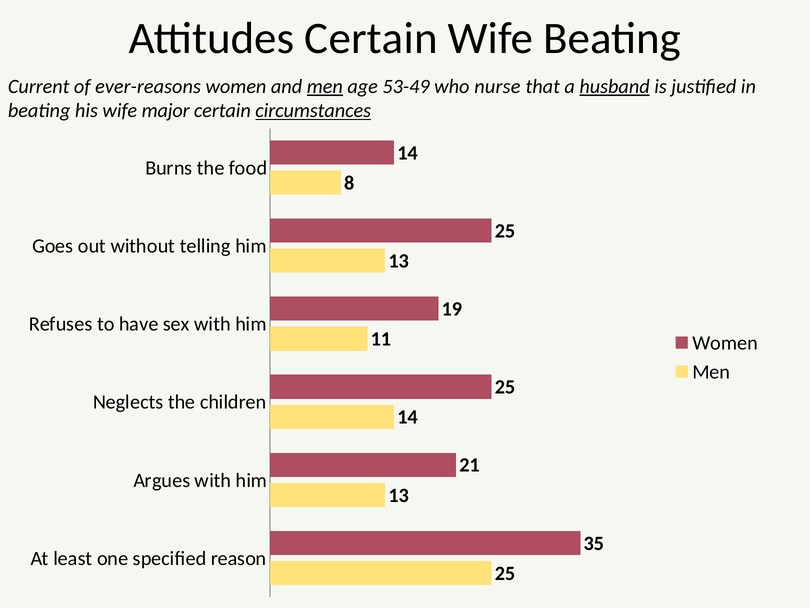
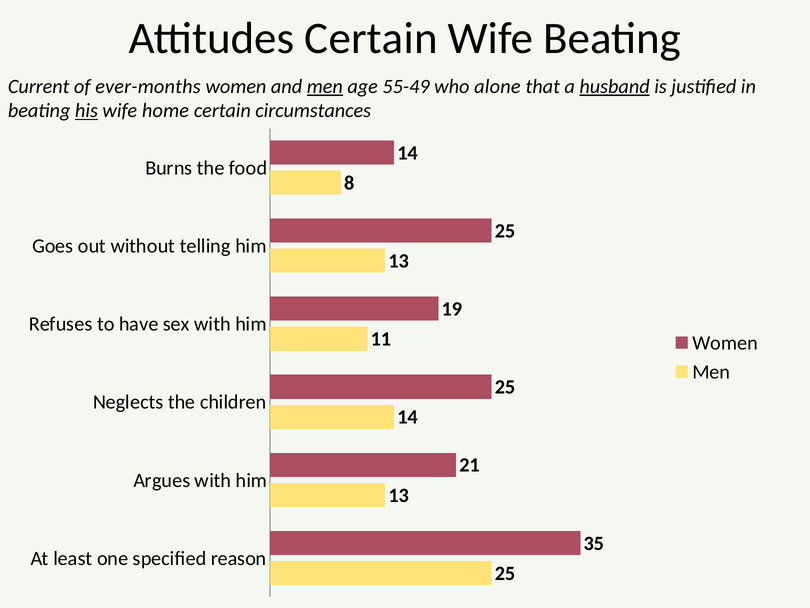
ever-reasons: ever-reasons -> ever-months
53-49: 53-49 -> 55-49
nurse: nurse -> alone
his underline: none -> present
major: major -> home
circumstances underline: present -> none
